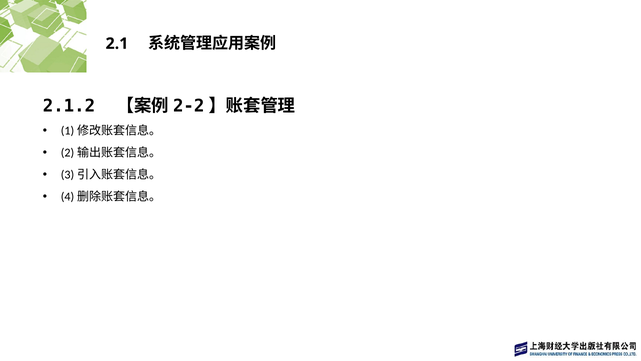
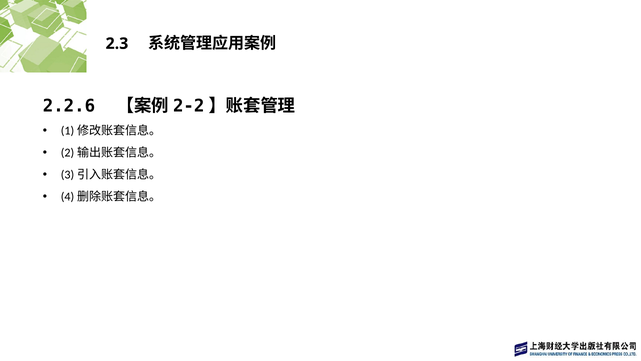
2.1: 2.1 -> 2.3
2.1.2: 2.1.2 -> 2.2.6
